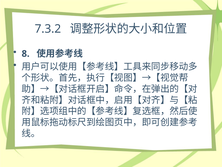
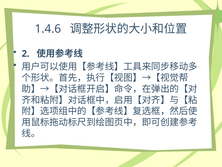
7.3.2: 7.3.2 -> 1.4.6
8: 8 -> 2
